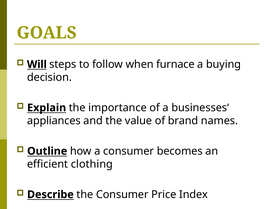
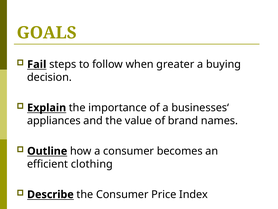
Will: Will -> Fail
furnace: furnace -> greater
